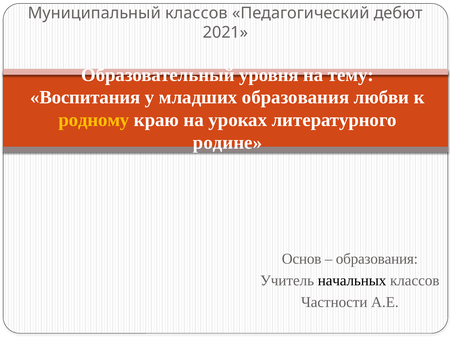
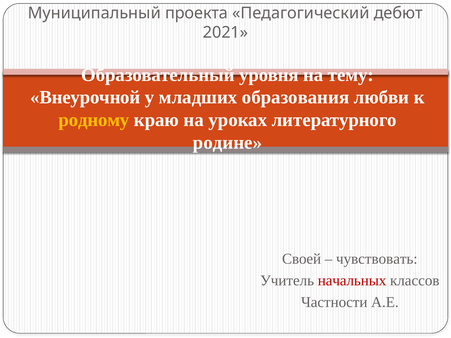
Муниципальный классов: классов -> проекта
Воспитания: Воспитания -> Внеурочной
Основ: Основ -> Своей
образования at (377, 259): образования -> чувствовать
начальных colour: black -> red
